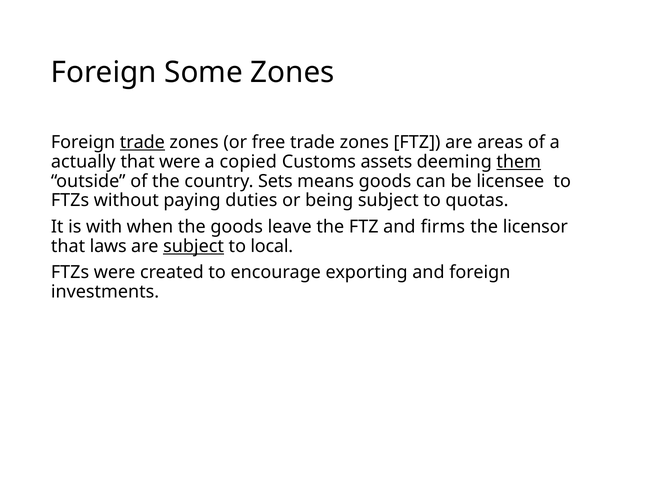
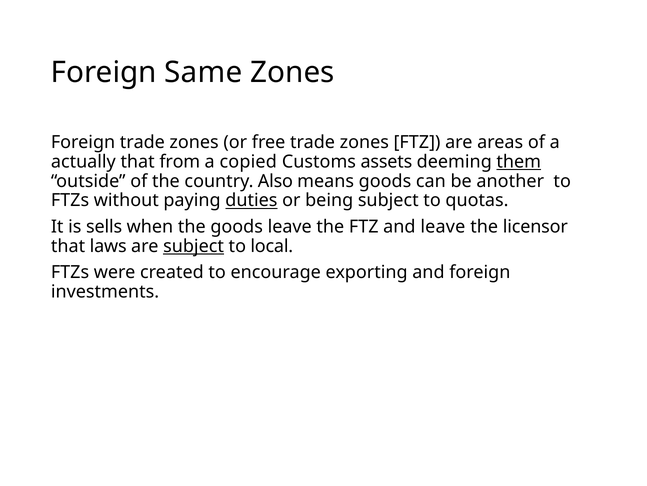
Some: Some -> Same
trade at (142, 142) underline: present -> none
that were: were -> from
Sets: Sets -> Also
licensee: licensee -> another
duties underline: none -> present
with: with -> sells
and firms: firms -> leave
